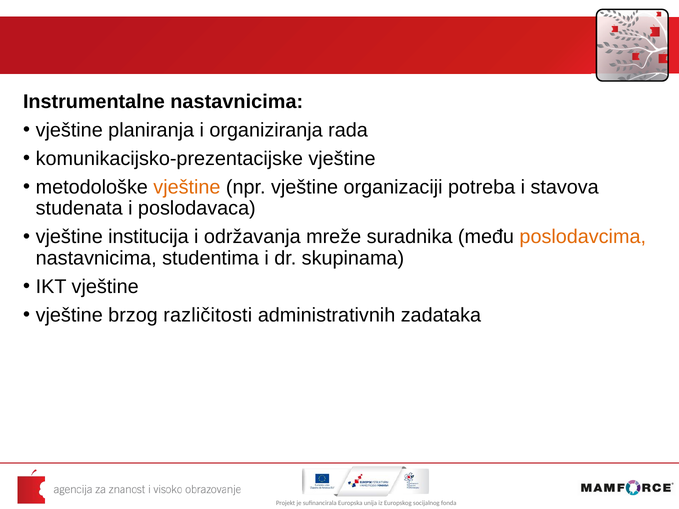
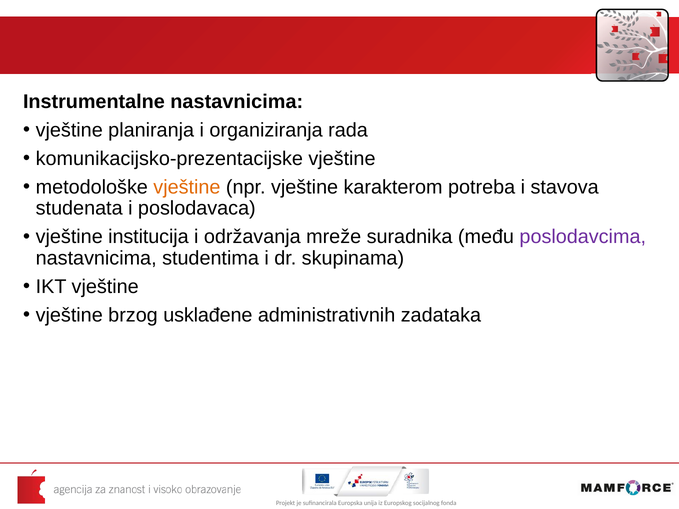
organizaciji: organizaciji -> karakterom
poslodavcima colour: orange -> purple
različitosti: različitosti -> usklađene
